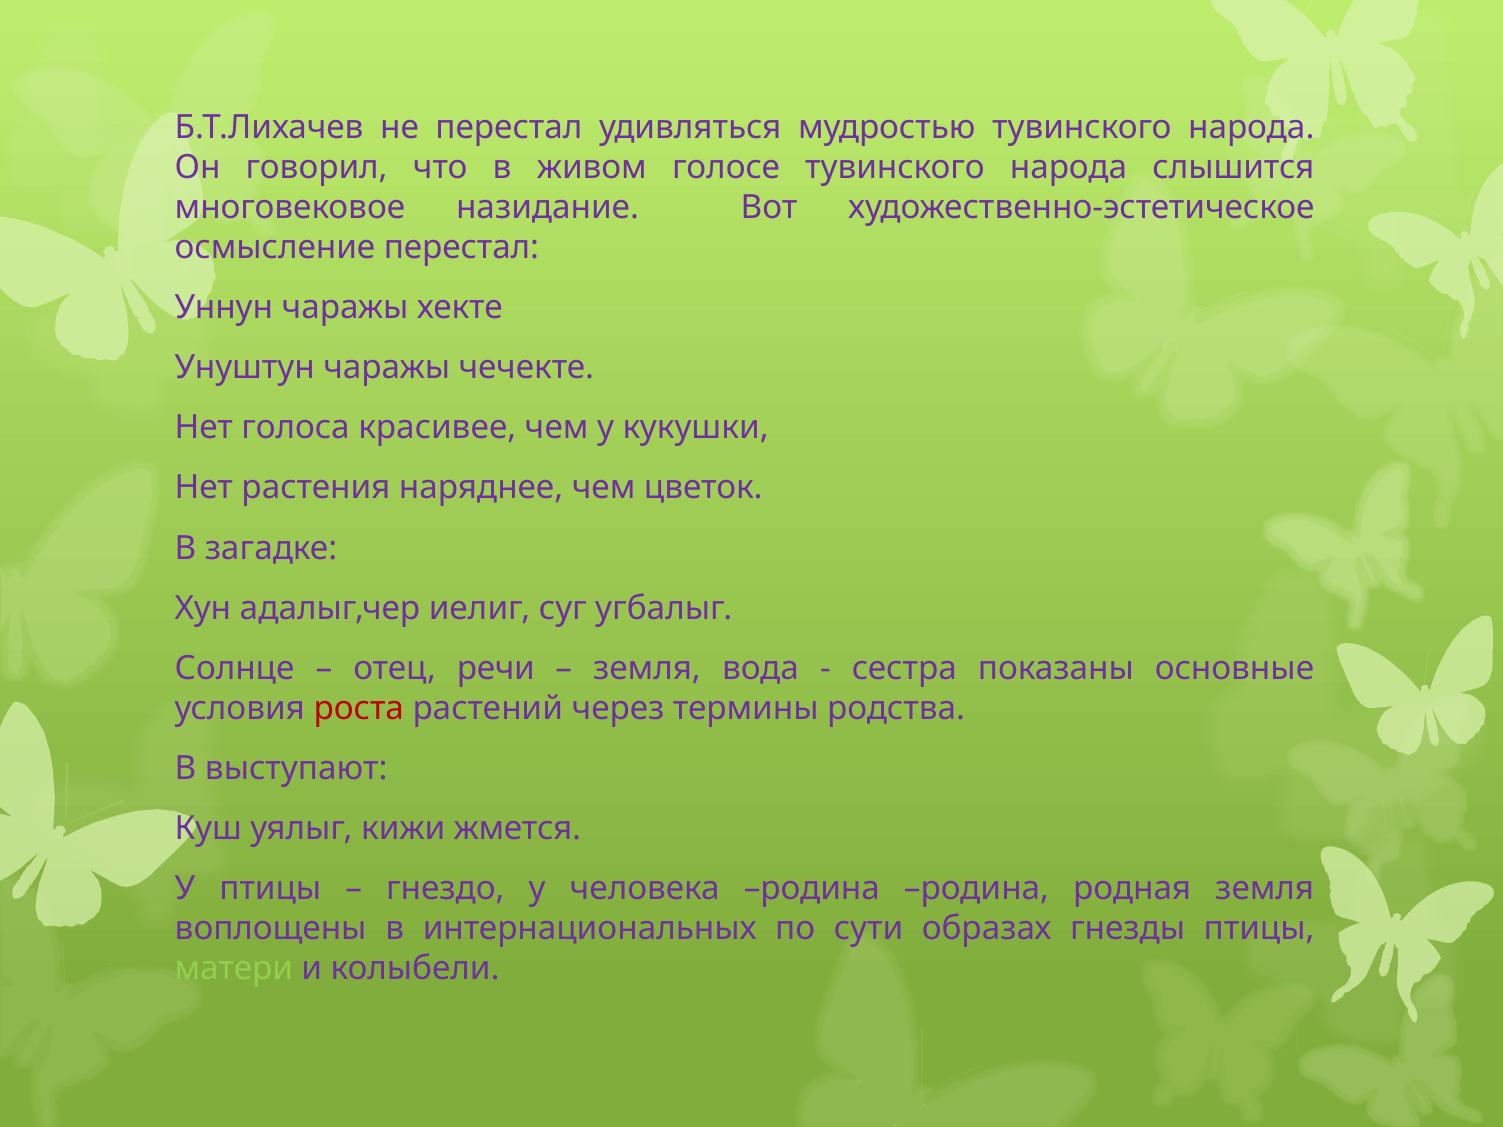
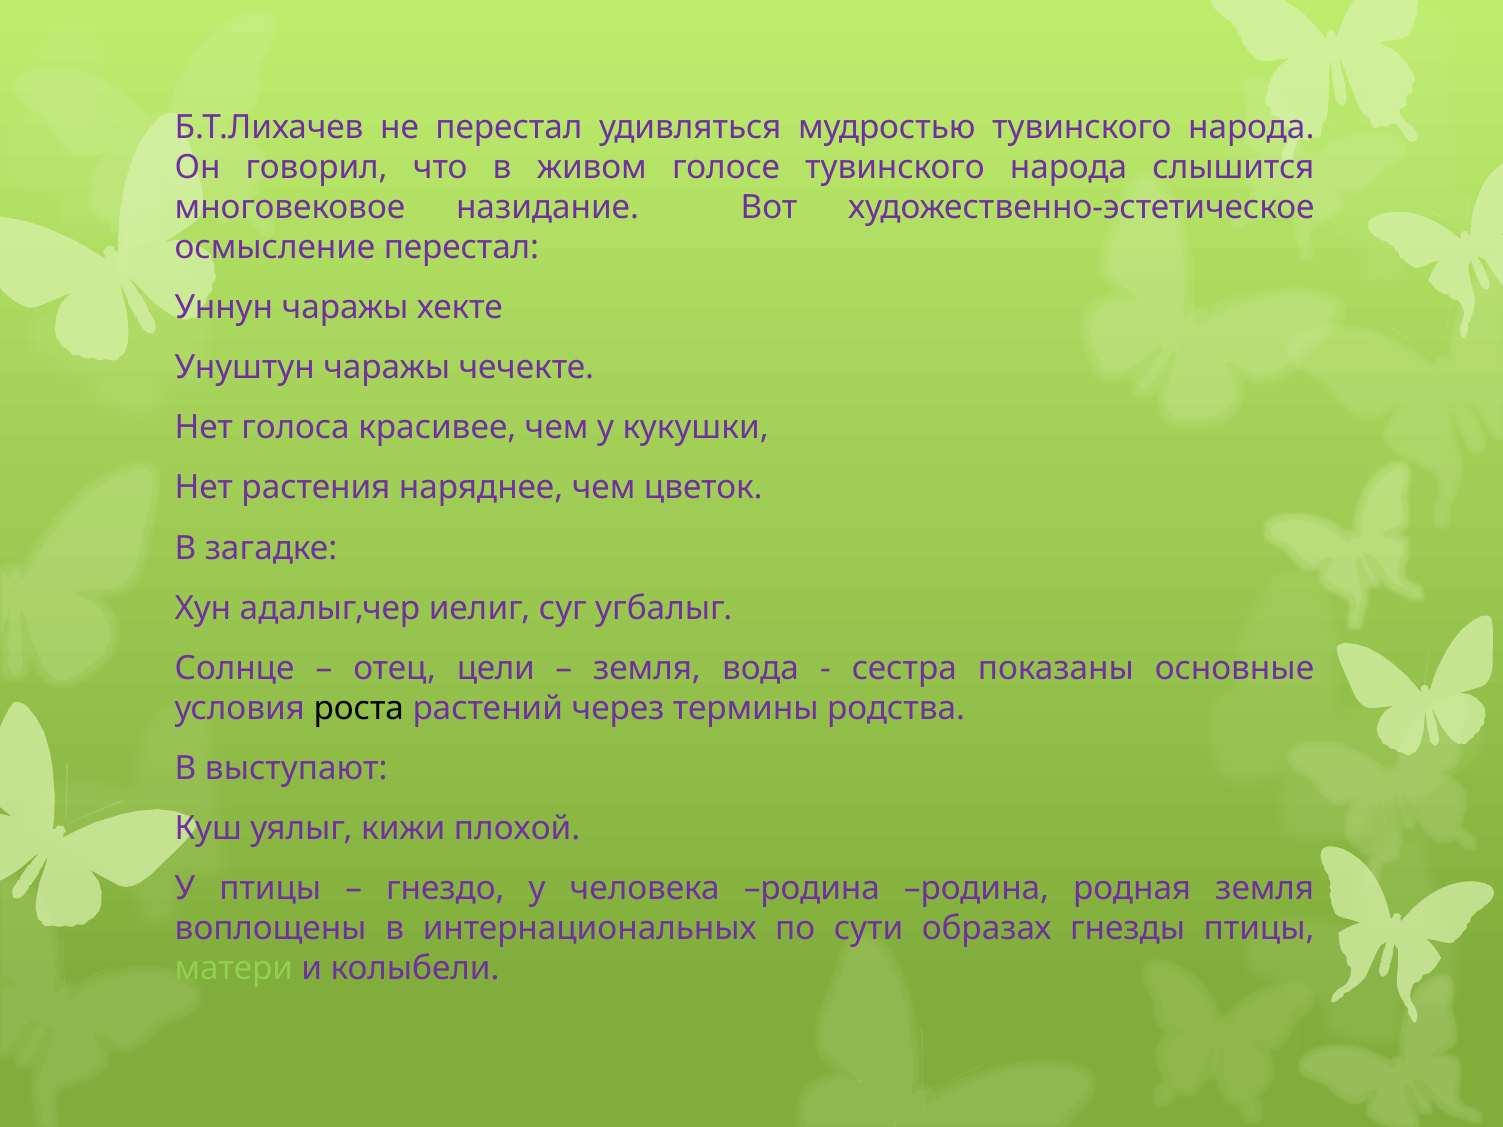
речи: речи -> цели
роста colour: red -> black
жмется: жмется -> плохой
